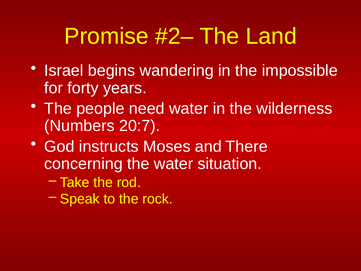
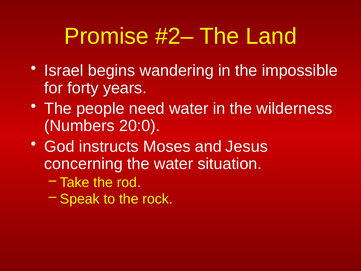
20:7: 20:7 -> 20:0
There: There -> Jesus
